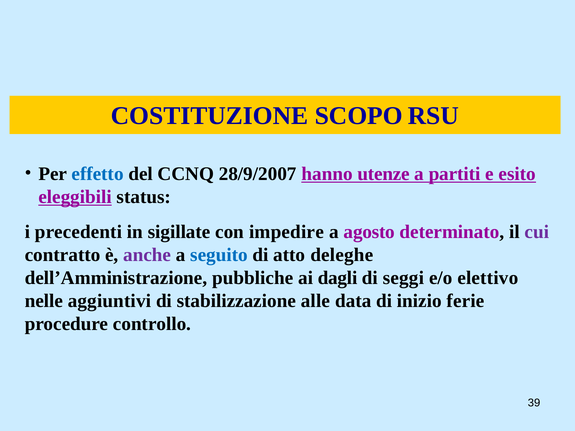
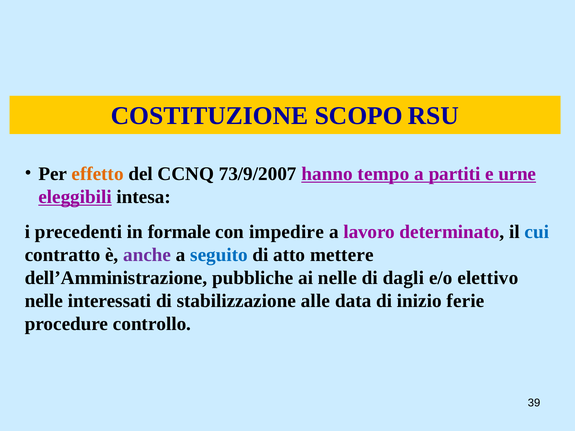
effetto colour: blue -> orange
28/9/2007: 28/9/2007 -> 73/9/2007
utenze: utenze -> tempo
esito: esito -> urne
status: status -> intesa
sigillate: sigillate -> formale
agosto: agosto -> lavoro
cui colour: purple -> blue
deleghe: deleghe -> mettere
ai dagli: dagli -> nelle
seggi: seggi -> dagli
aggiuntivi: aggiuntivi -> interessati
